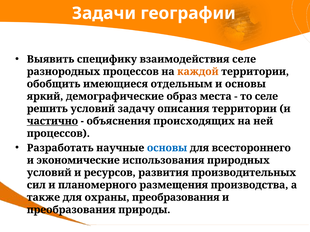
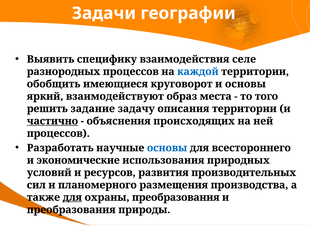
каждой colour: orange -> blue
отдельным: отдельным -> круговорот
демографические: демографические -> взаимодействуют
то селе: селе -> того
решить условий: условий -> задание
для at (72, 198) underline: none -> present
